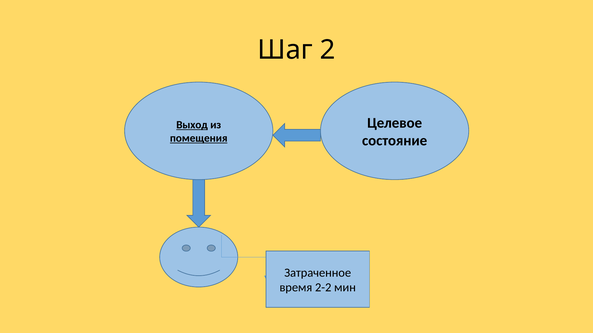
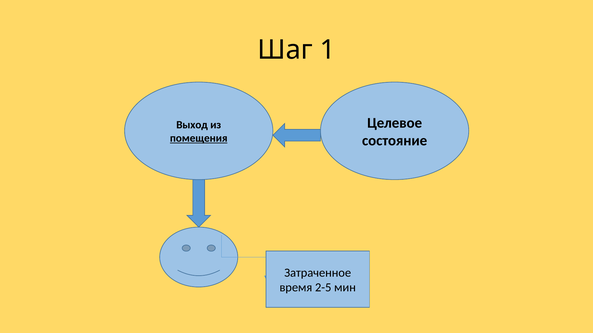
2: 2 -> 1
Выход underline: present -> none
2-2: 2-2 -> 2-5
